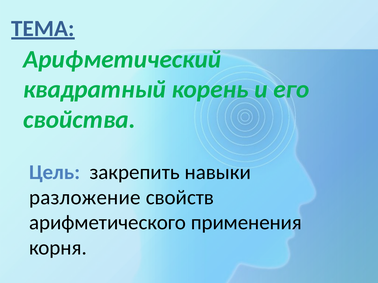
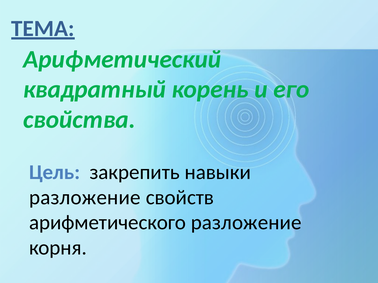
арифметического применения: применения -> разложение
